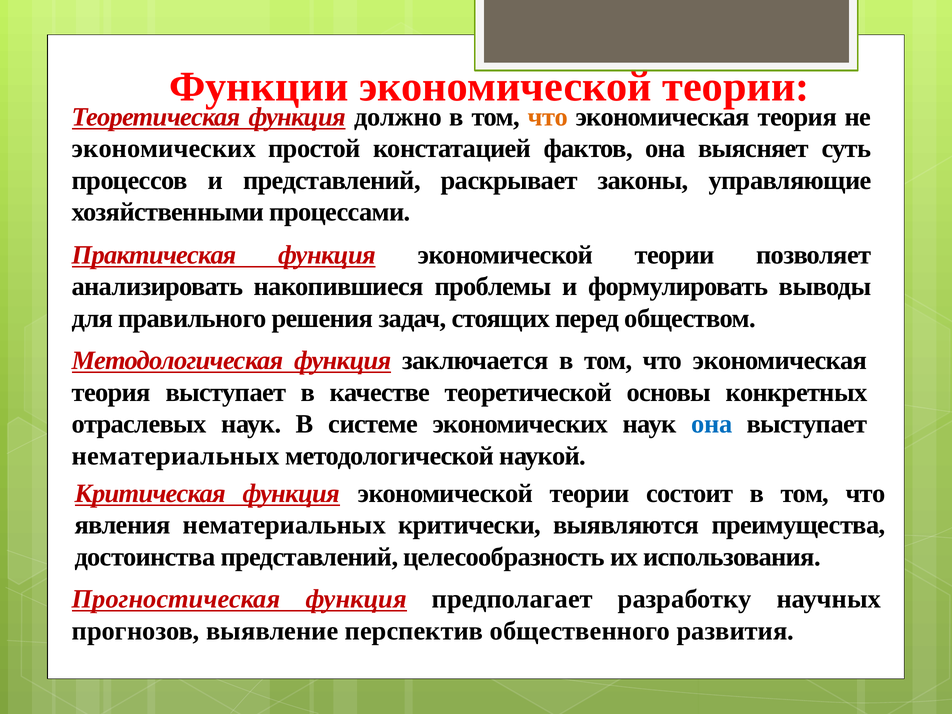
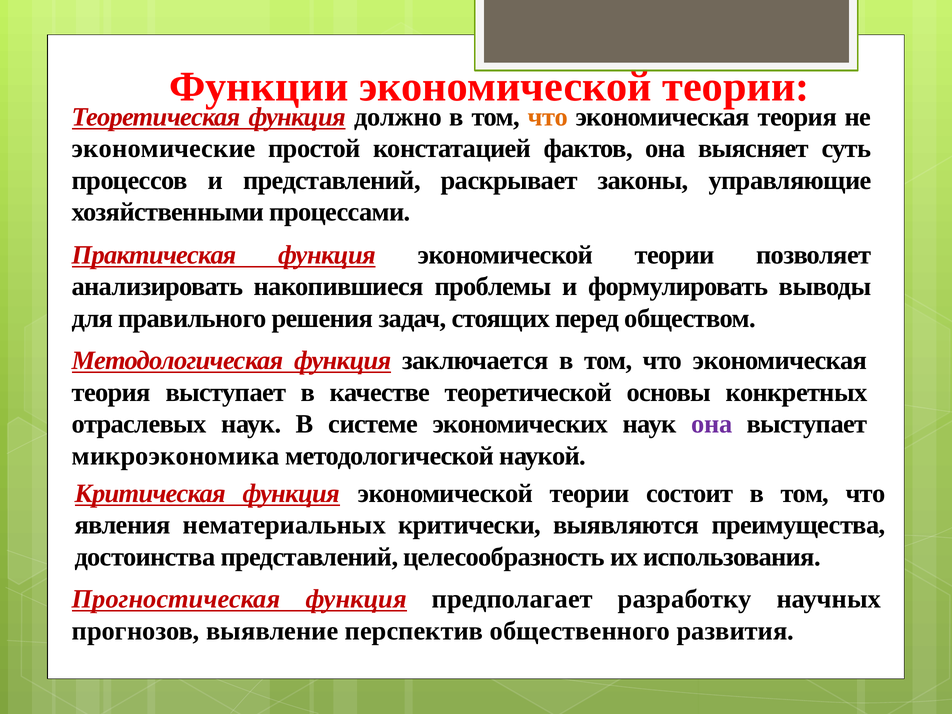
экономических at (164, 149): экономических -> экономические
она at (712, 424) colour: blue -> purple
нематериальных at (176, 456): нематериальных -> микроэкономика
